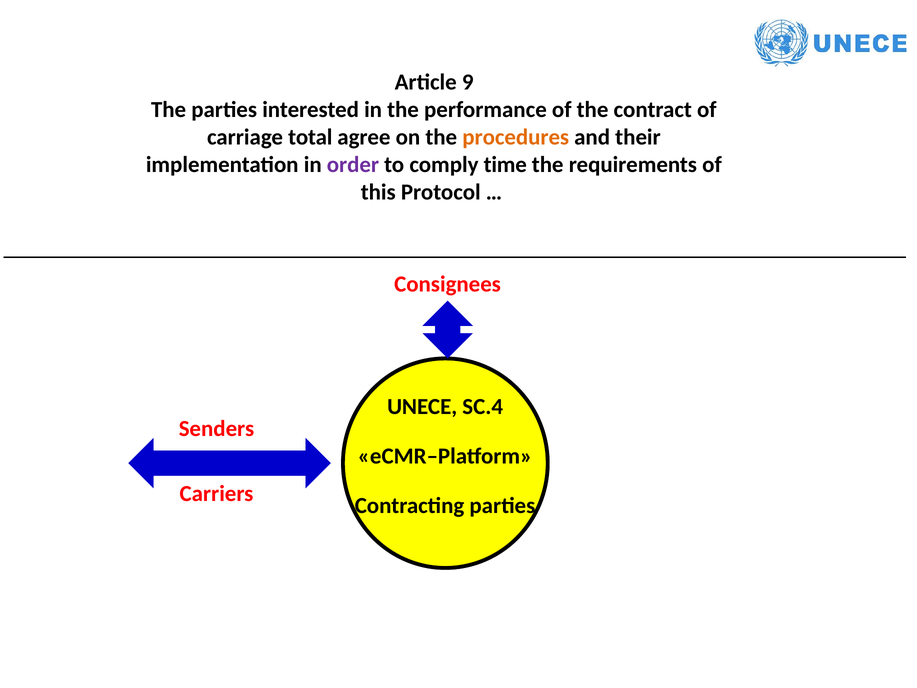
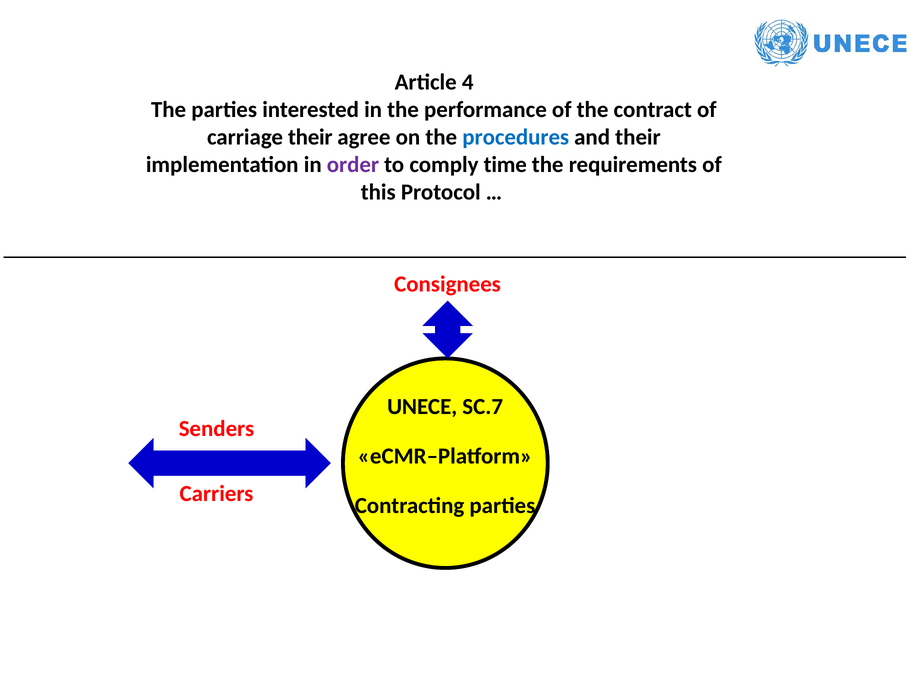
9: 9 -> 4
carriage total: total -> their
procedures colour: orange -> blue
SC.4: SC.4 -> SC.7
